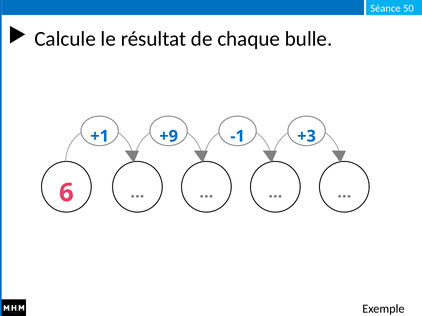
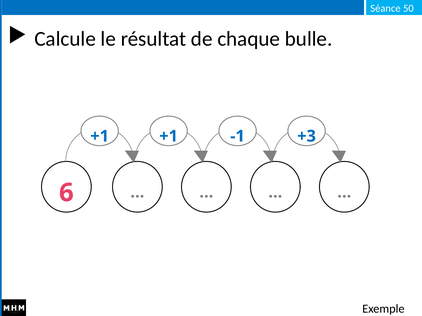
+9 at (169, 136): +9 -> +1
